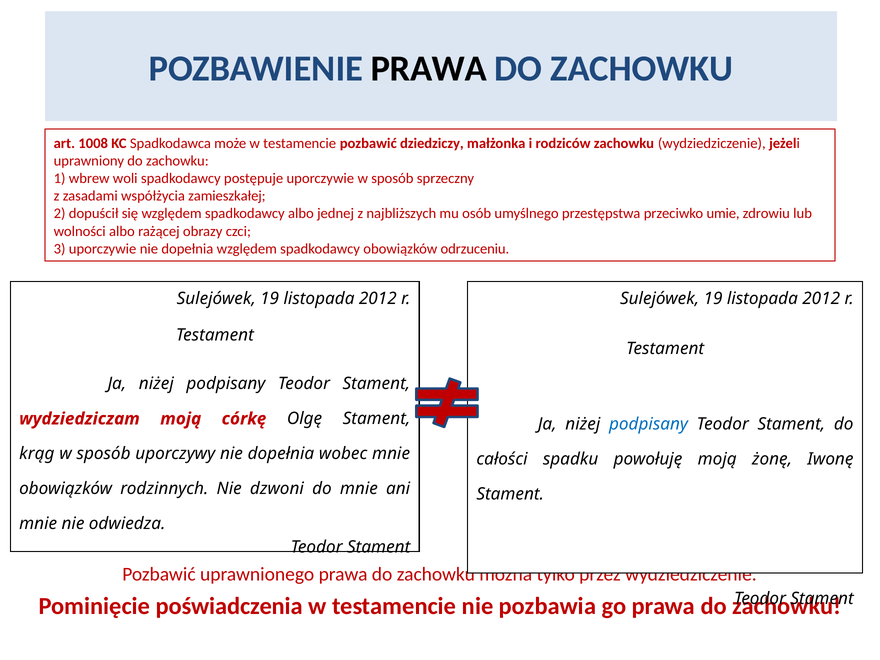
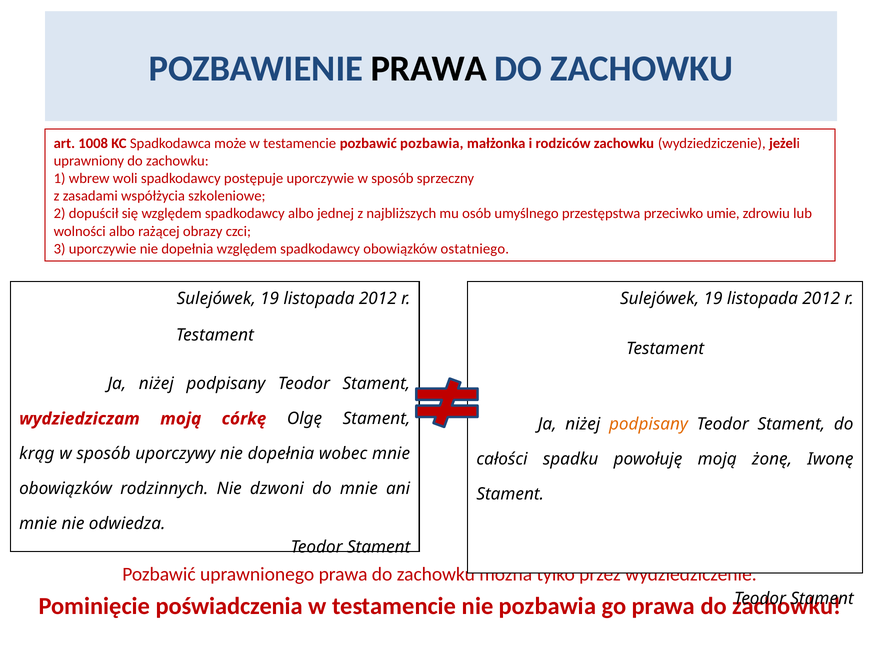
pozbawić dziedziczy: dziedziczy -> pozbawia
zamieszkałej: zamieszkałej -> szkoleniowe
odrzuceniu: odrzuceniu -> ostatniego
podpisany at (648, 424) colour: blue -> orange
